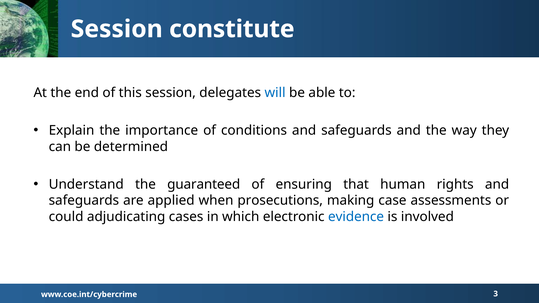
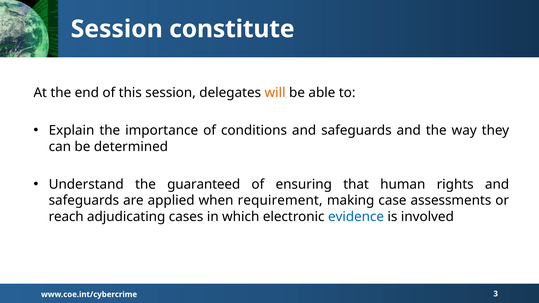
will colour: blue -> orange
prosecutions: prosecutions -> requirement
could: could -> reach
